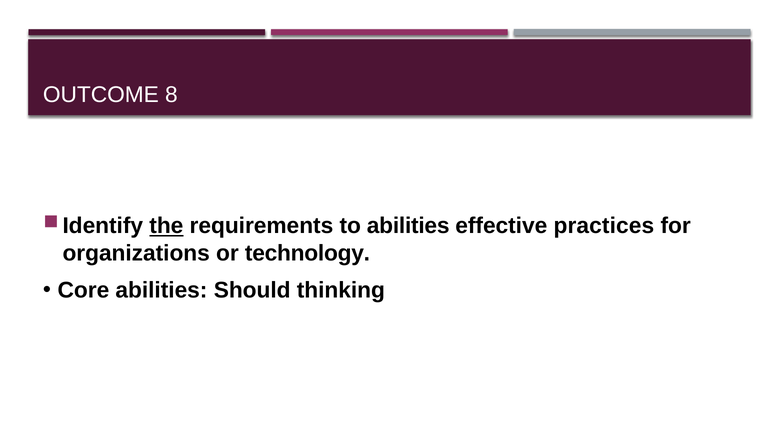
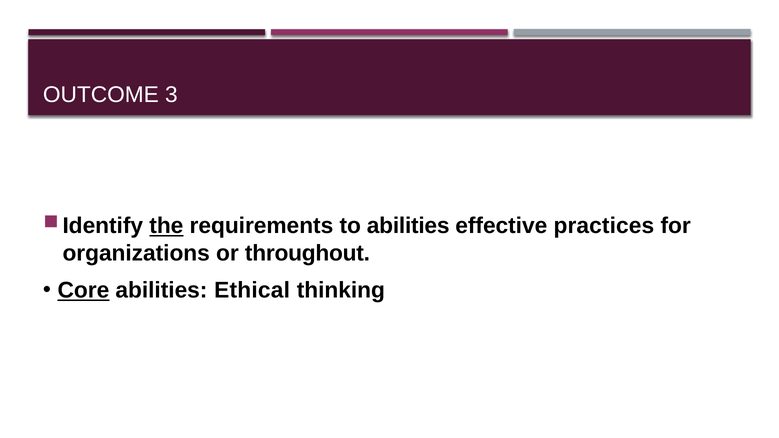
8: 8 -> 3
technology: technology -> throughout
Core underline: none -> present
Should: Should -> Ethical
